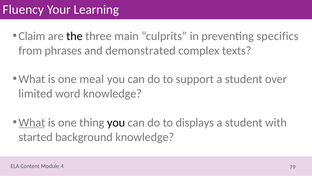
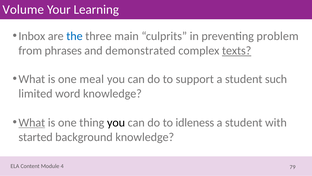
Fluency: Fluency -> Volume
Claim: Claim -> Inbox
the colour: black -> blue
specifics: specifics -> problem
texts underline: none -> present
over: over -> such
displays: displays -> idleness
